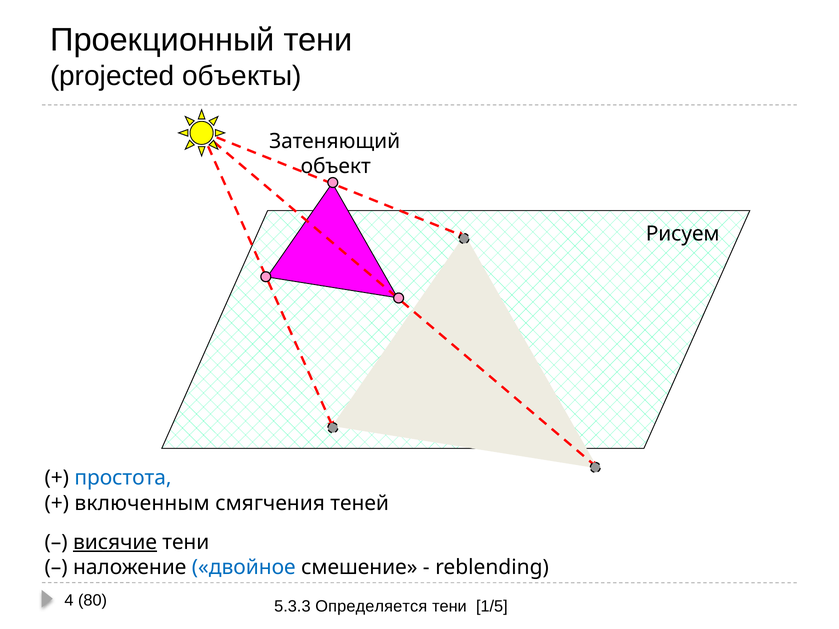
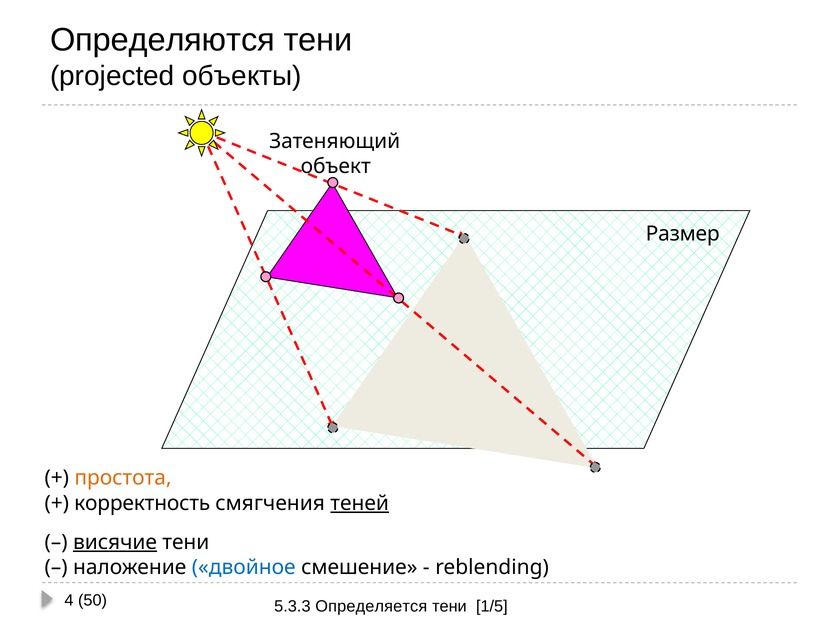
Проекционный: Проекционный -> Определяются
Рисуем: Рисуем -> Размер
простота colour: blue -> orange
включенным: включенным -> корректность
теней underline: none -> present
80: 80 -> 50
